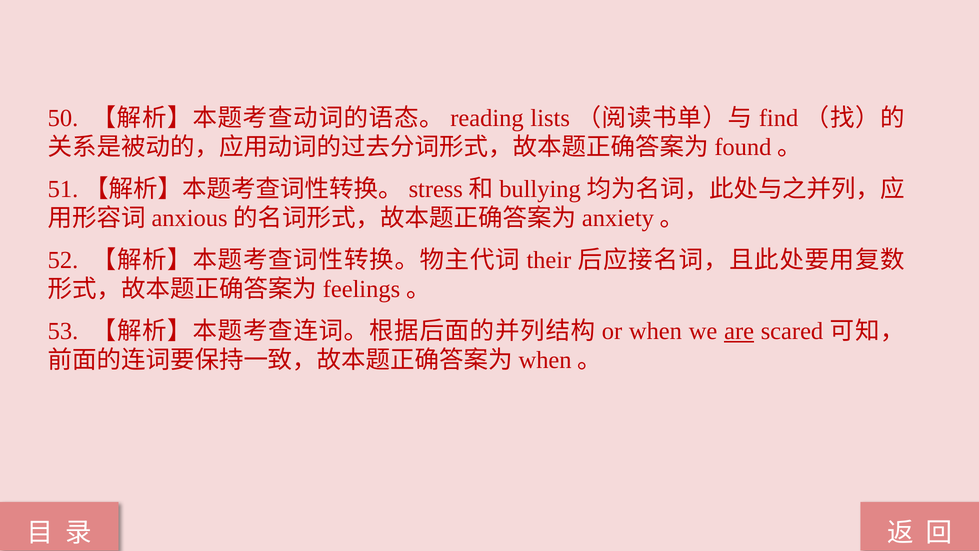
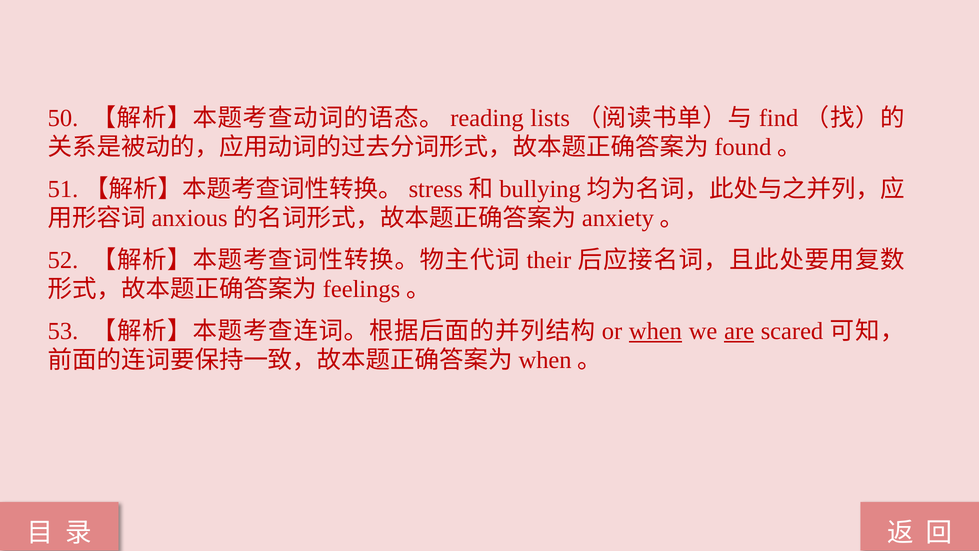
when underline: none -> present
